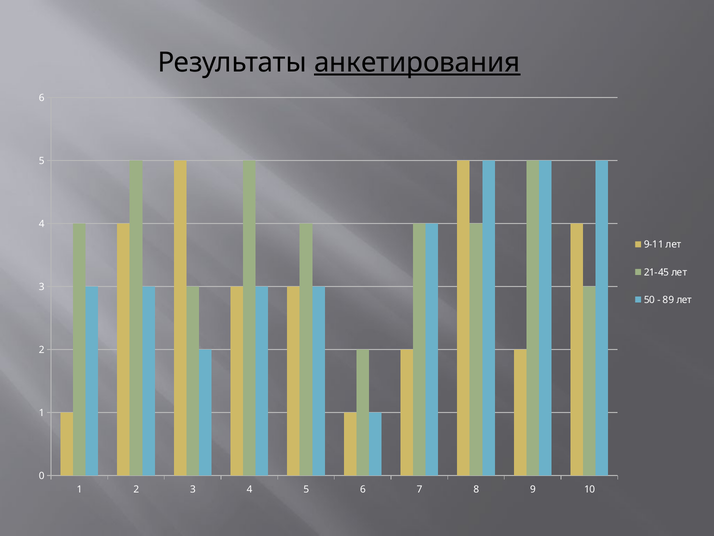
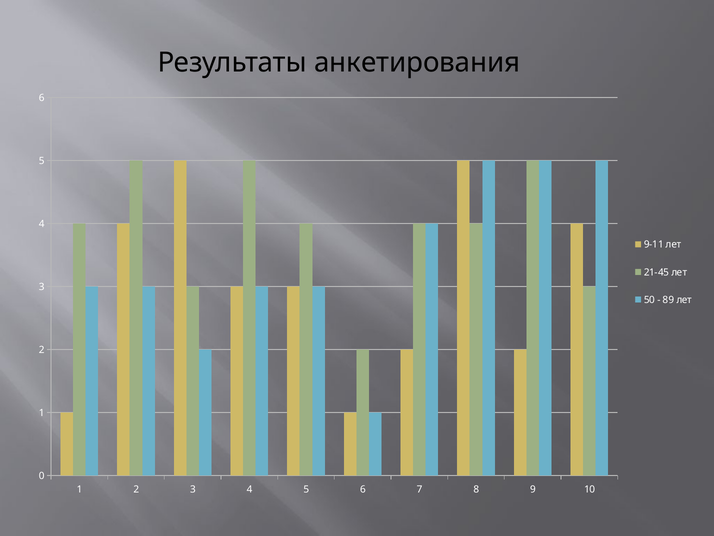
анкетирования underline: present -> none
